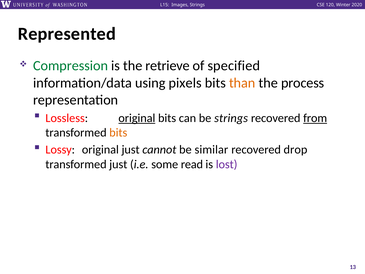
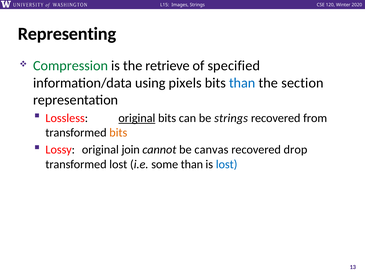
Represented: Represented -> Representing
than at (242, 83) colour: orange -> blue
process: process -> section
from underline: present -> none
original just: just -> join
similar: similar -> canvas
transformed just: just -> lost
some read: read -> than
lost at (227, 164) colour: purple -> blue
